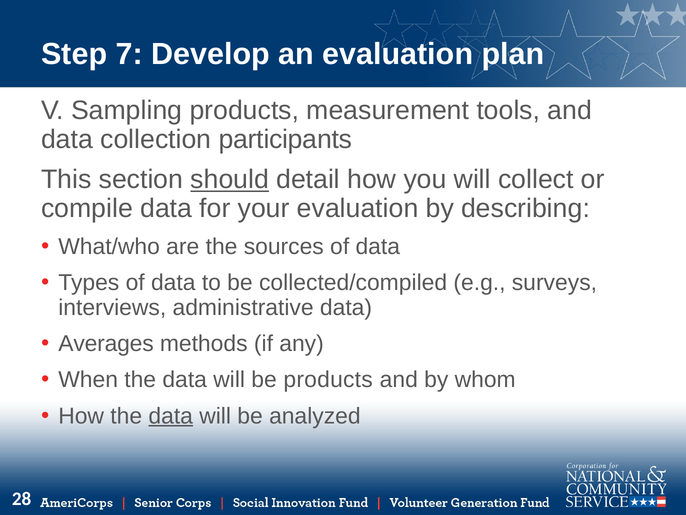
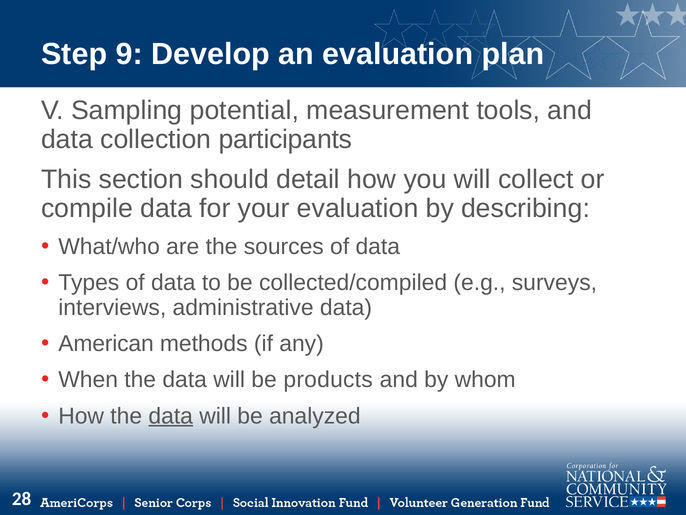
7: 7 -> 9
Sampling products: products -> potential
should underline: present -> none
Averages: Averages -> American
